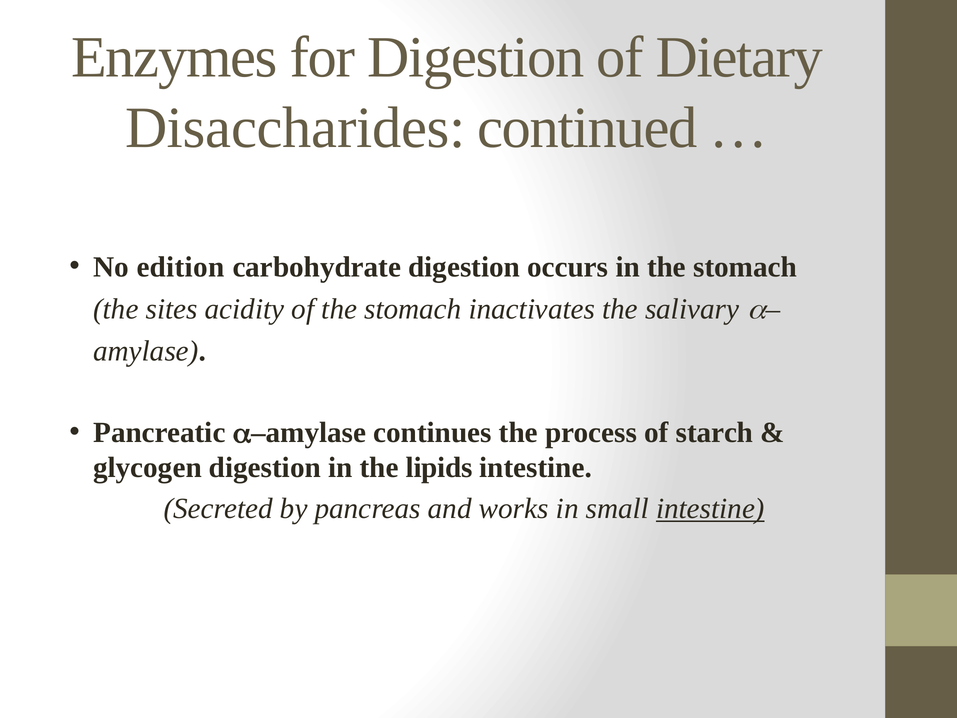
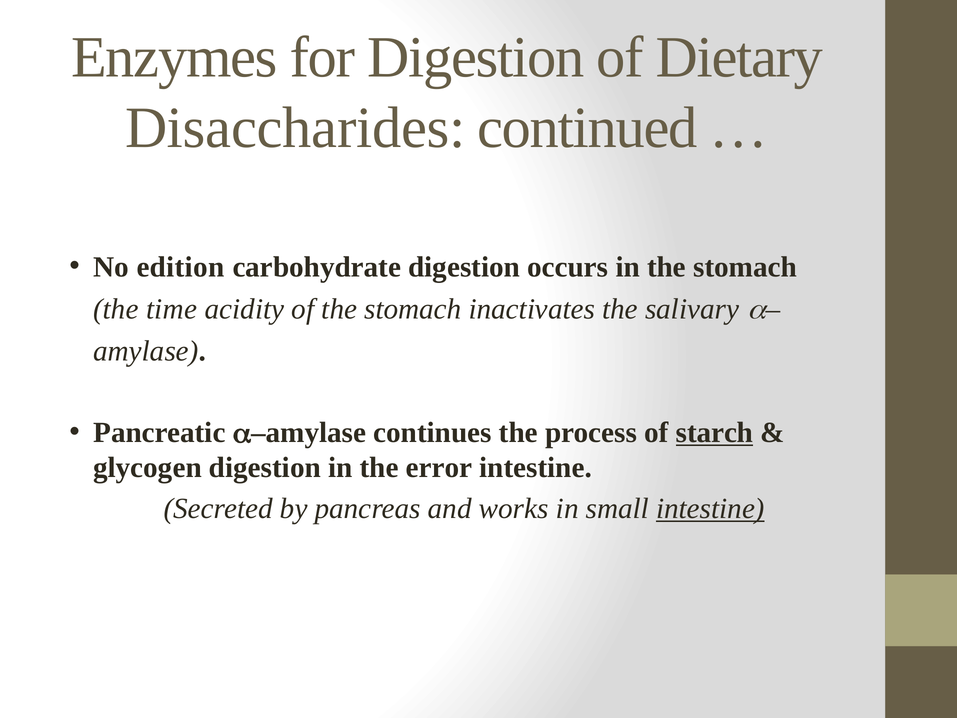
sites: sites -> time
starch underline: none -> present
lipids: lipids -> error
